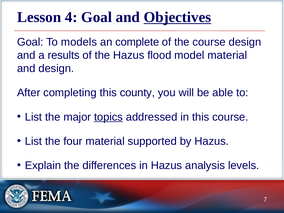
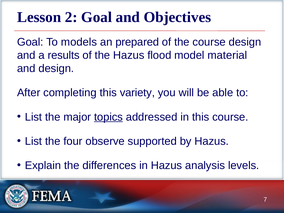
4: 4 -> 2
Objectives underline: present -> none
complete: complete -> prepared
county: county -> variety
four material: material -> observe
